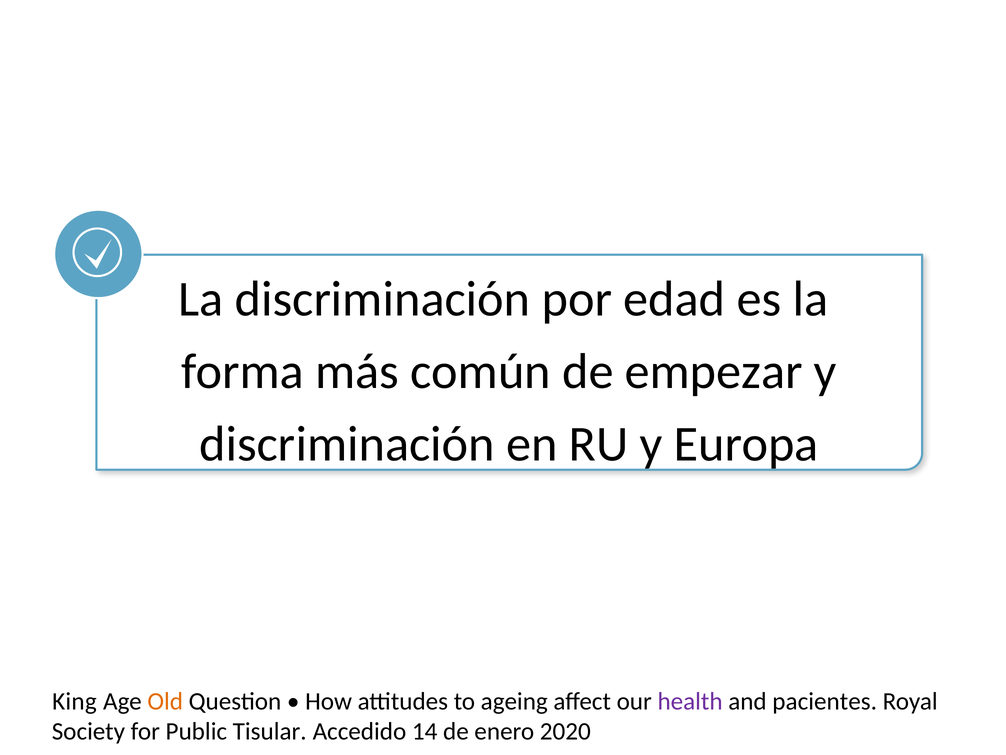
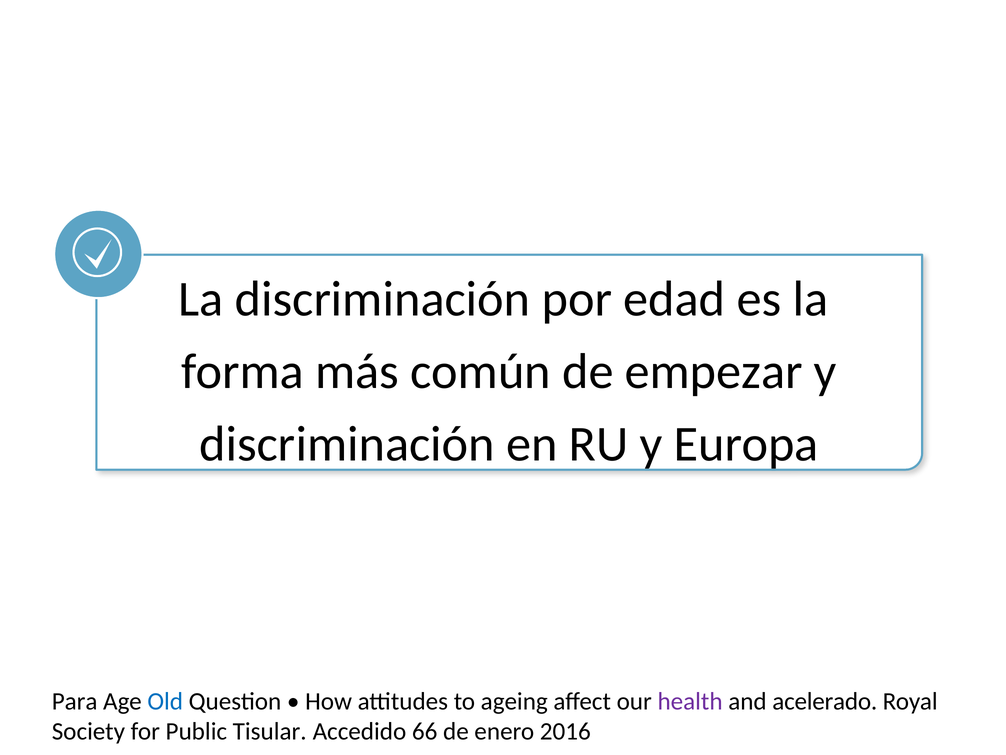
King: King -> Para
Old colour: orange -> blue
pacientes: pacientes -> acelerado
14: 14 -> 66
2020: 2020 -> 2016
